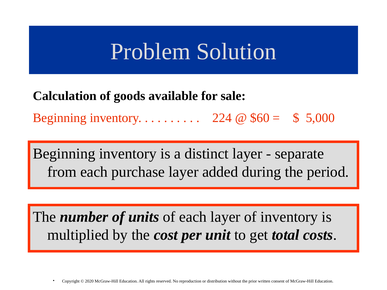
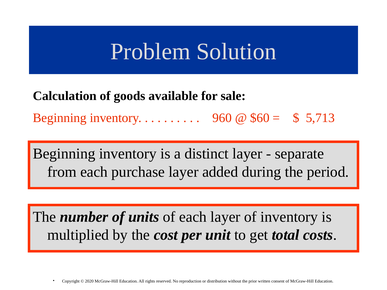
224: 224 -> 960
5,000: 5,000 -> 5,713
